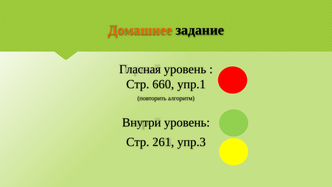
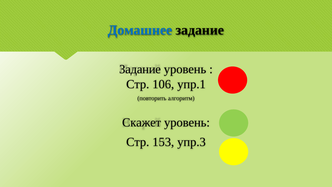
Домашнее colour: orange -> blue
Гласная at (140, 69): Гласная -> Задание
660: 660 -> 106
Внутри: Внутри -> Скажет
261: 261 -> 153
